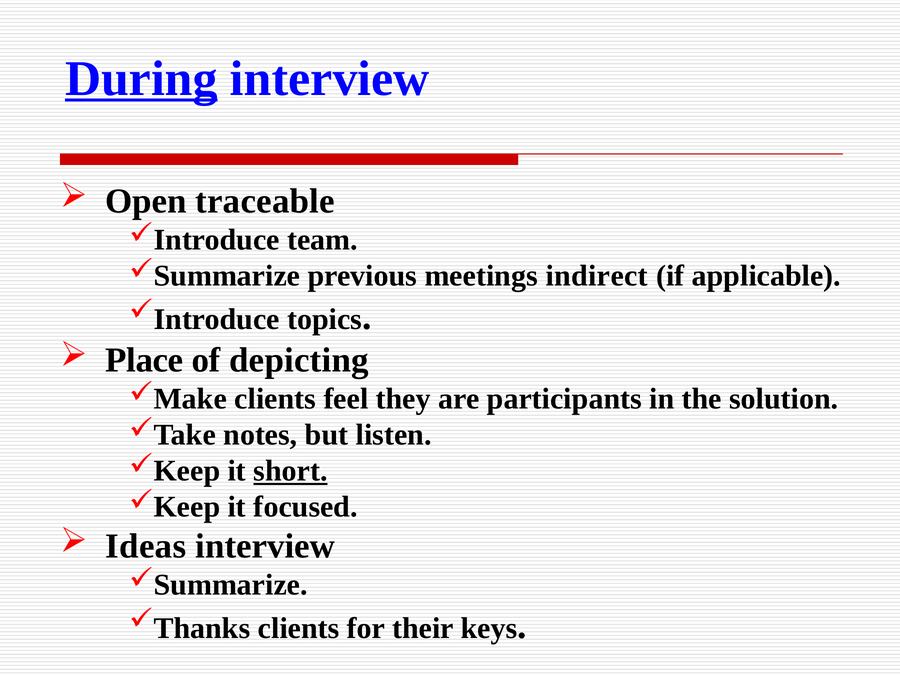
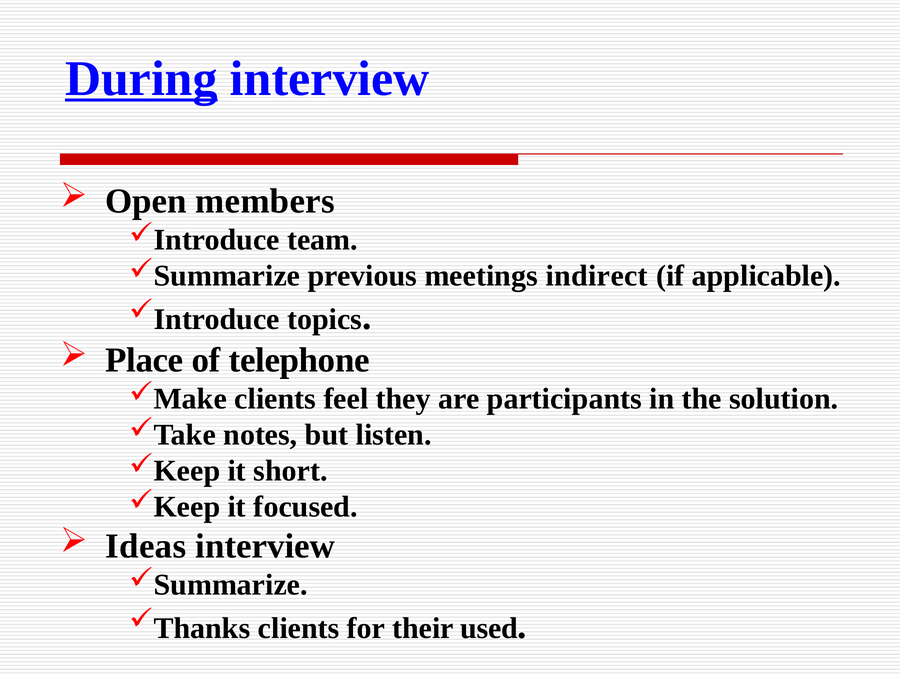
traceable: traceable -> members
depicting: depicting -> telephone
short underline: present -> none
keys: keys -> used
